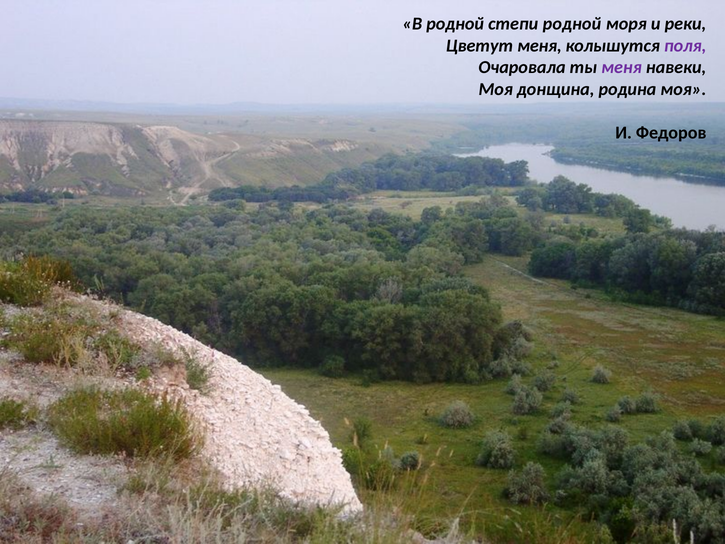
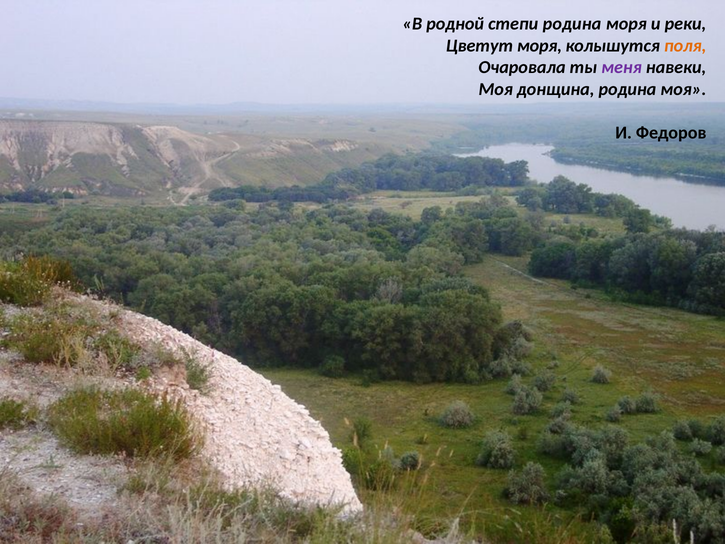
степи родной: родной -> родина
Цветут меня: меня -> моря
поля colour: purple -> orange
